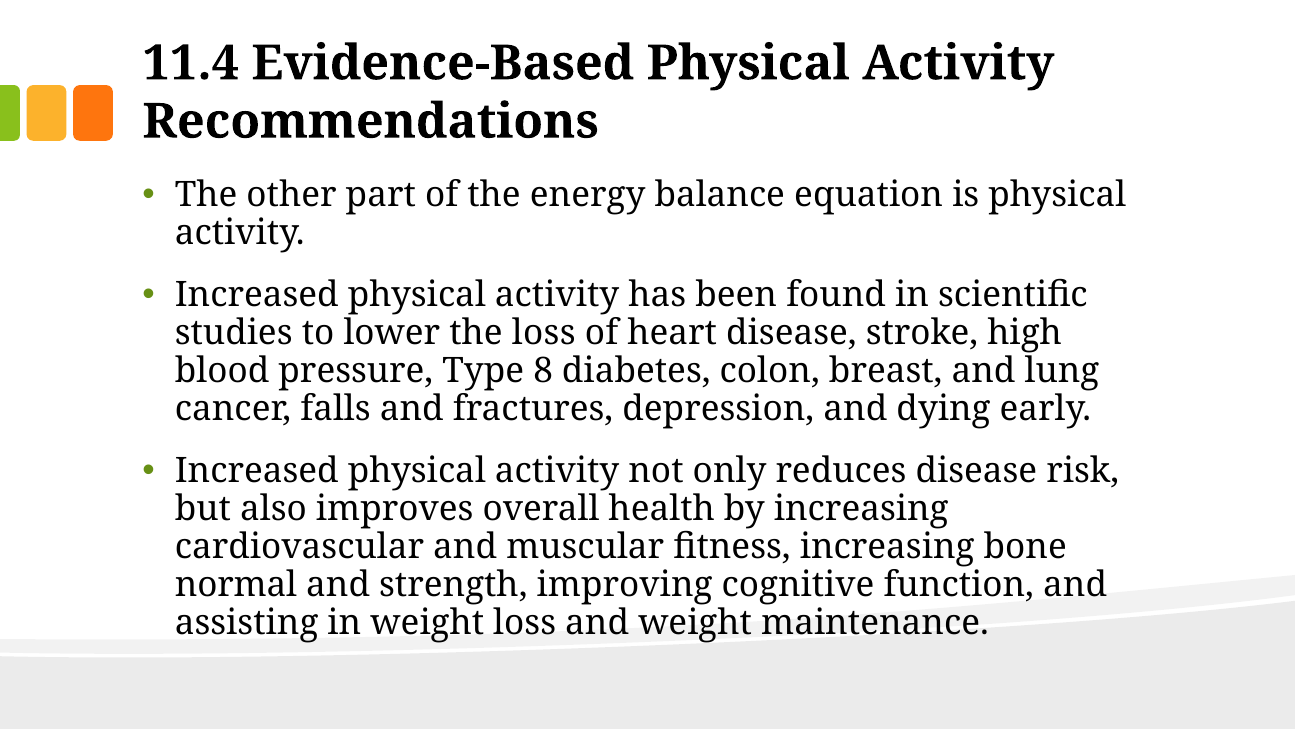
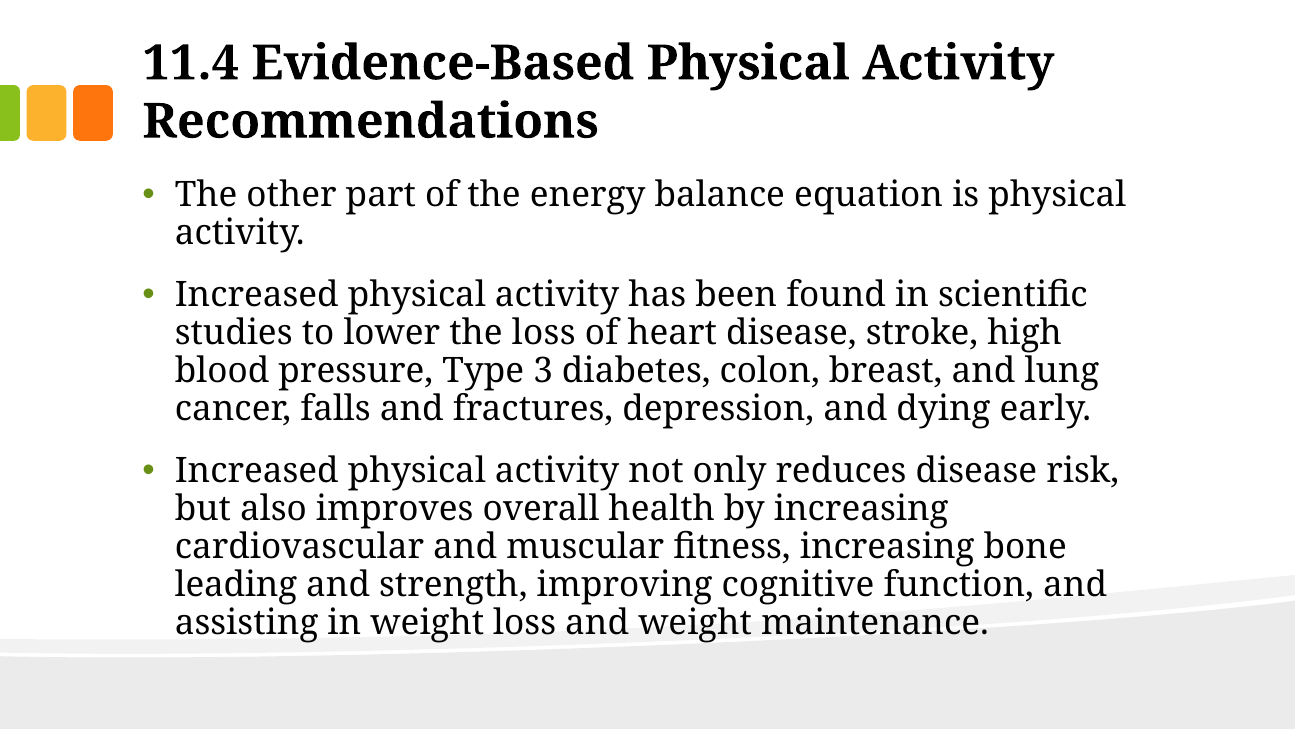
8: 8 -> 3
normal: normal -> leading
